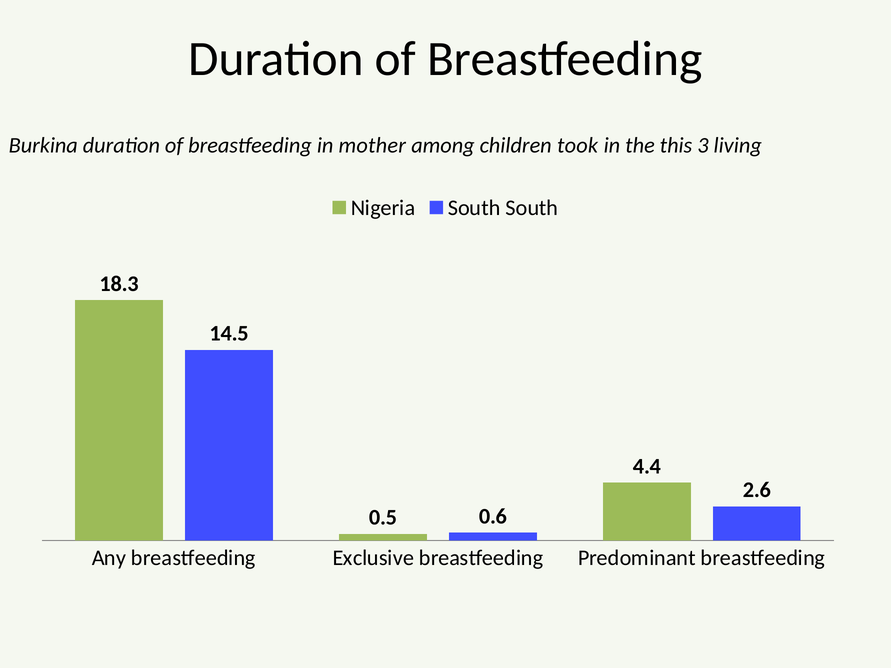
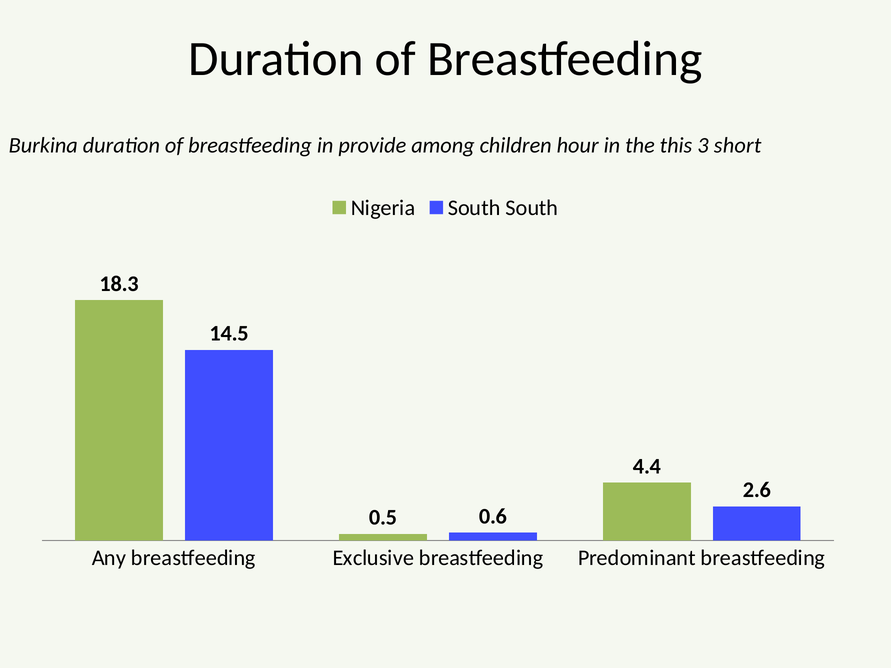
mother: mother -> provide
took: took -> hour
living: living -> short
